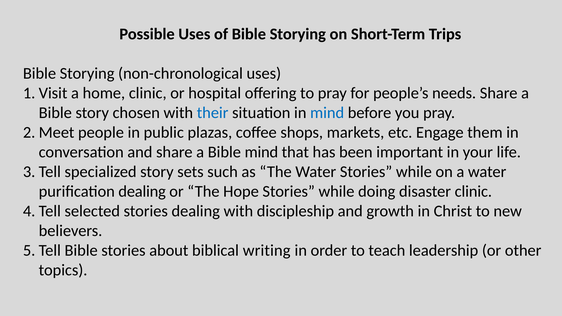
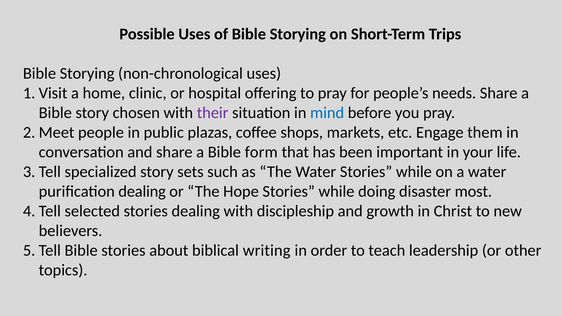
their colour: blue -> purple
Bible mind: mind -> form
disaster clinic: clinic -> most
